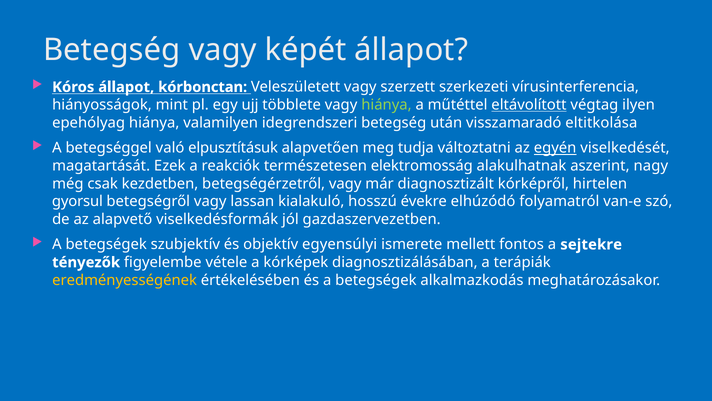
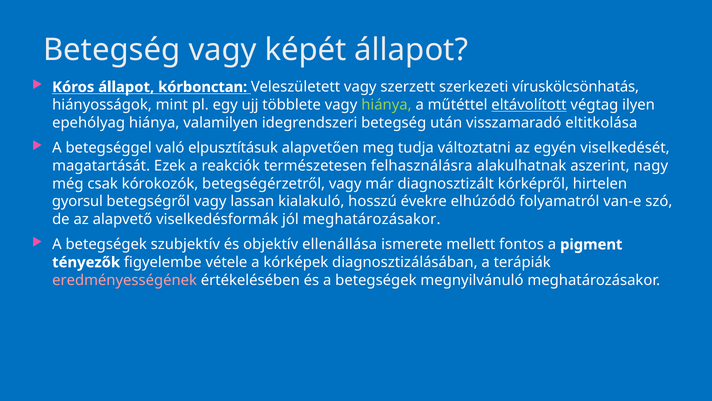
vírusinterferencia: vírusinterferencia -> víruskölcsönhatás
egyén underline: present -> none
elektromosság: elektromosság -> felhasználásra
kezdetben: kezdetben -> kórokozók
jól gazdaszervezetben: gazdaszervezetben -> meghatározásakor
egyensúlyi: egyensúlyi -> ellenállása
sejtekre: sejtekre -> pigment
eredményességének colour: yellow -> pink
alkalmazkodás: alkalmazkodás -> megnyilvánuló
